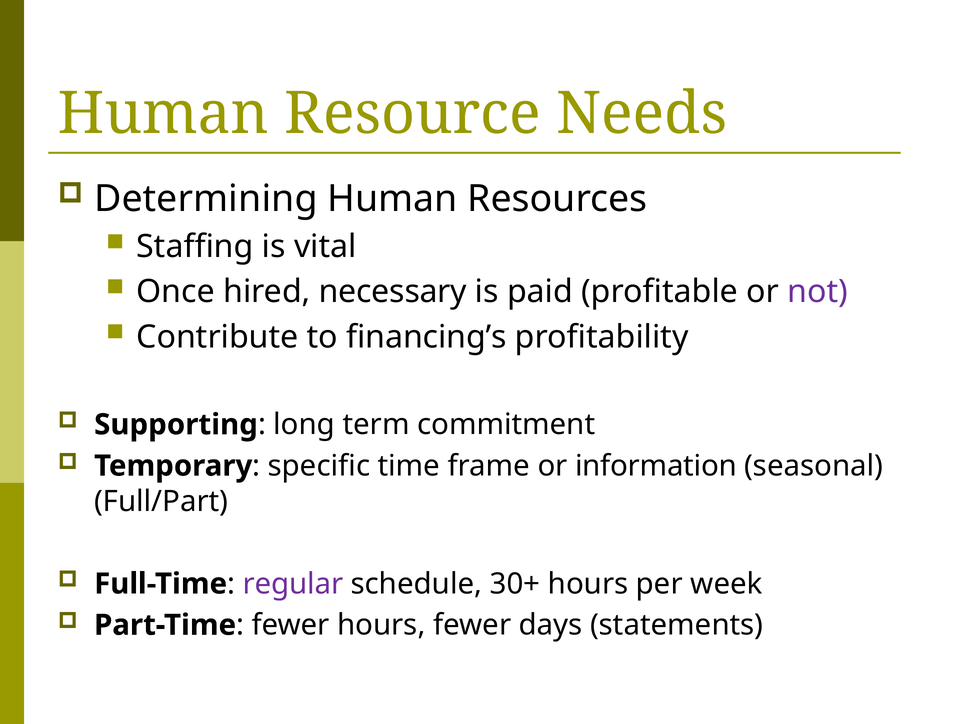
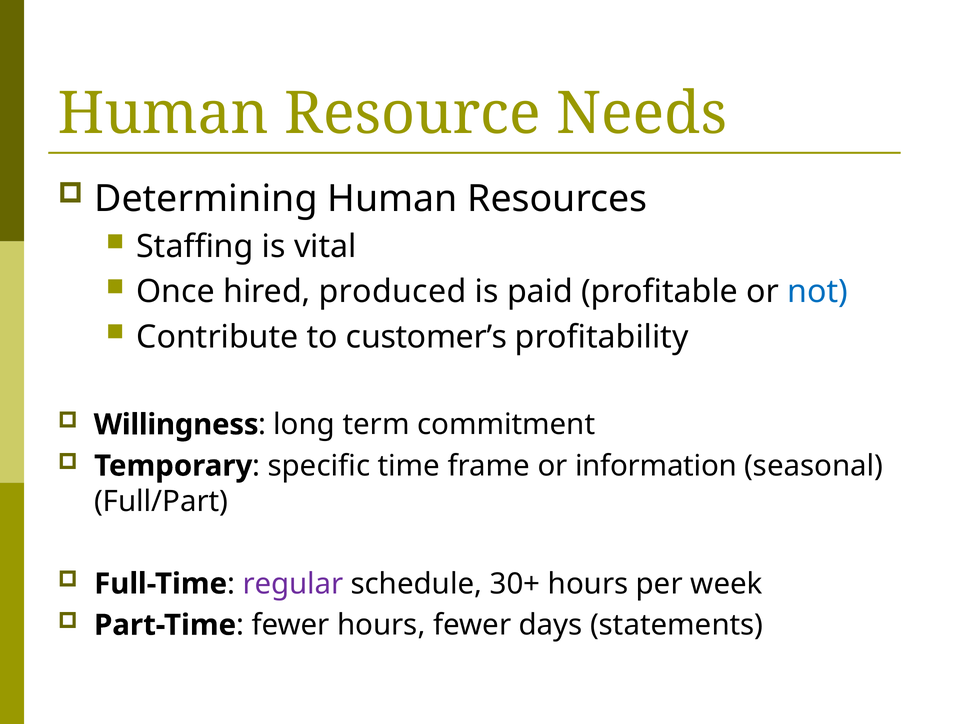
necessary: necessary -> produced
not colour: purple -> blue
financing’s: financing’s -> customer’s
Supporting: Supporting -> Willingness
